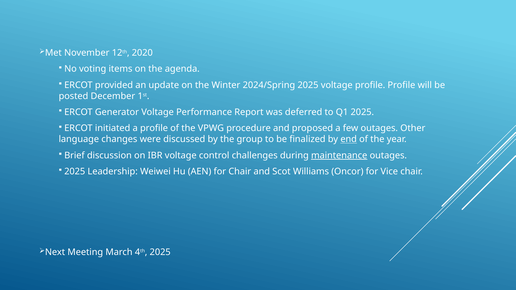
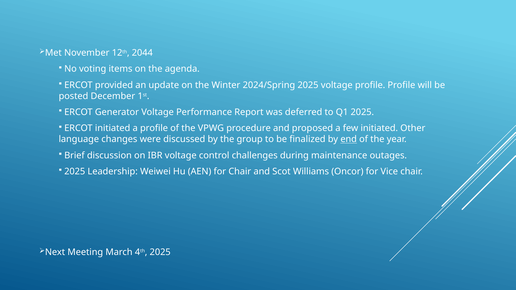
2020: 2020 -> 2044
few outages: outages -> initiated
maintenance underline: present -> none
